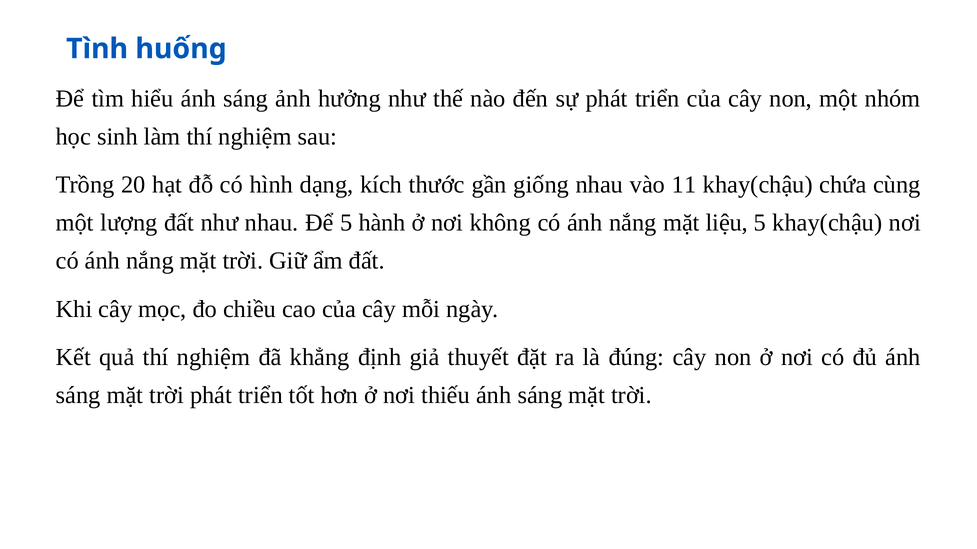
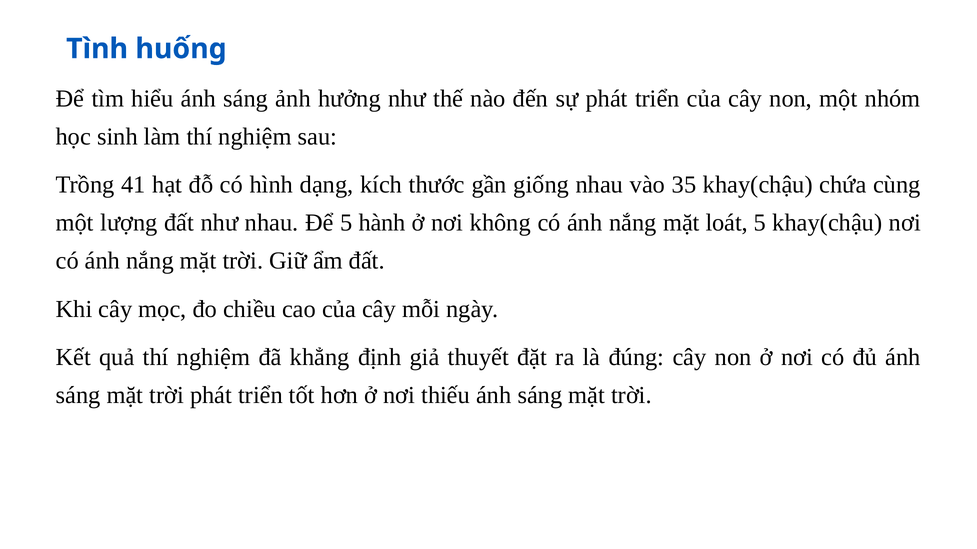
20: 20 -> 41
11: 11 -> 35
liệu: liệu -> loát
